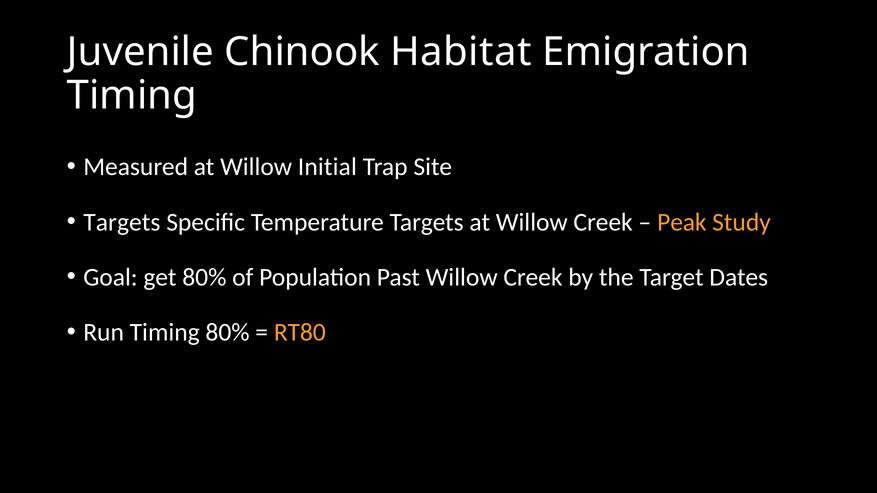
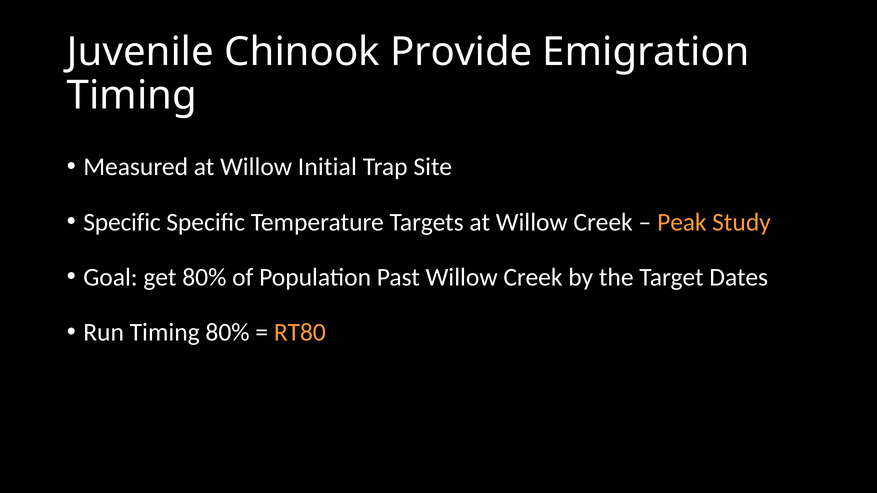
Habitat: Habitat -> Provide
Targets at (122, 222): Targets -> Specific
